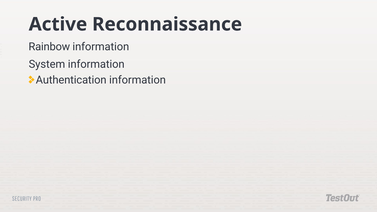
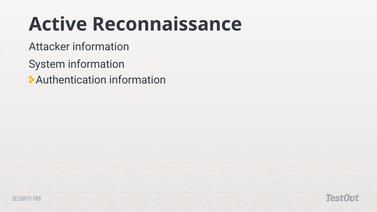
Rainbow: Rainbow -> Attacker
